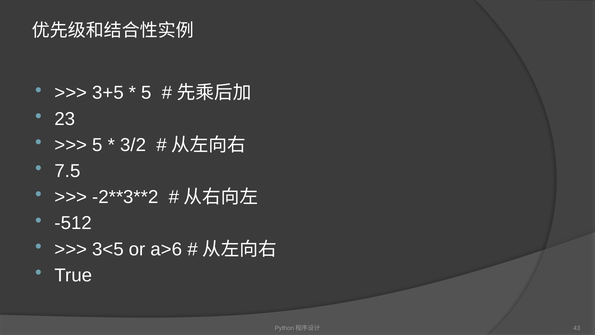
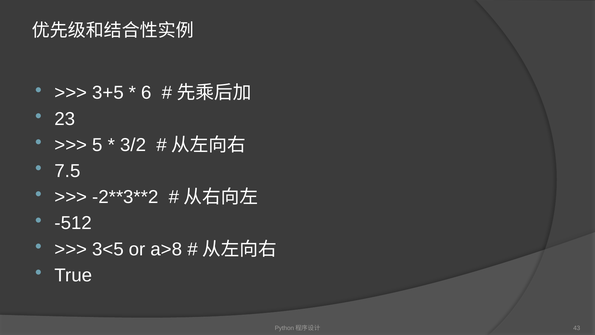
5 at (146, 93): 5 -> 6
a>6: a>6 -> a>8
